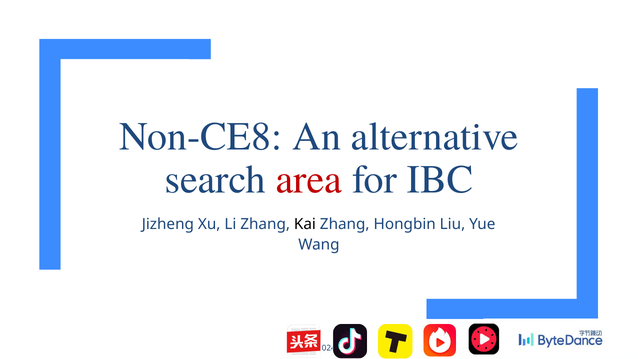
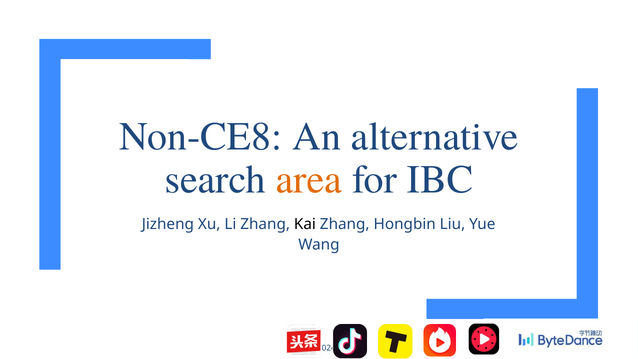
area colour: red -> orange
